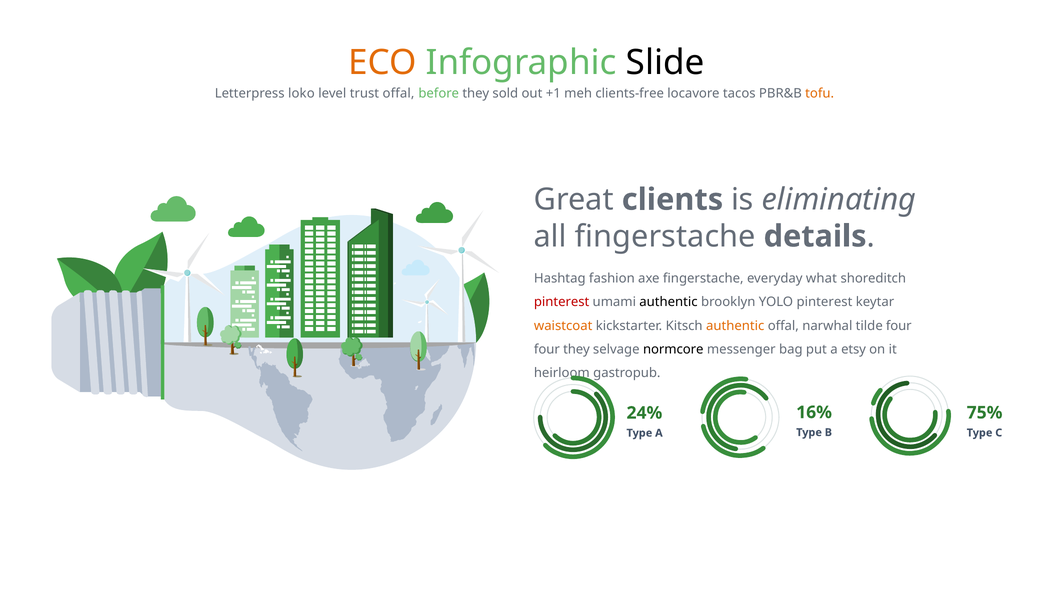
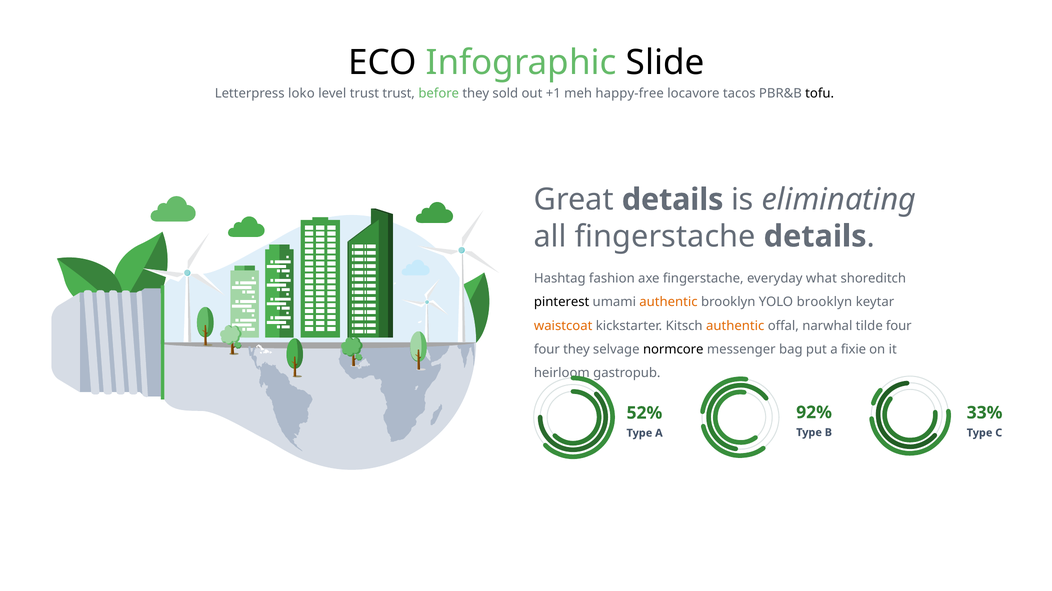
ECO colour: orange -> black
trust offal: offal -> trust
clients-free: clients-free -> happy-free
tofu colour: orange -> black
Great clients: clients -> details
pinterest at (562, 303) colour: red -> black
authentic at (668, 303) colour: black -> orange
YOLO pinterest: pinterest -> brooklyn
etsy: etsy -> fixie
16%: 16% -> 92%
75%: 75% -> 33%
24%: 24% -> 52%
